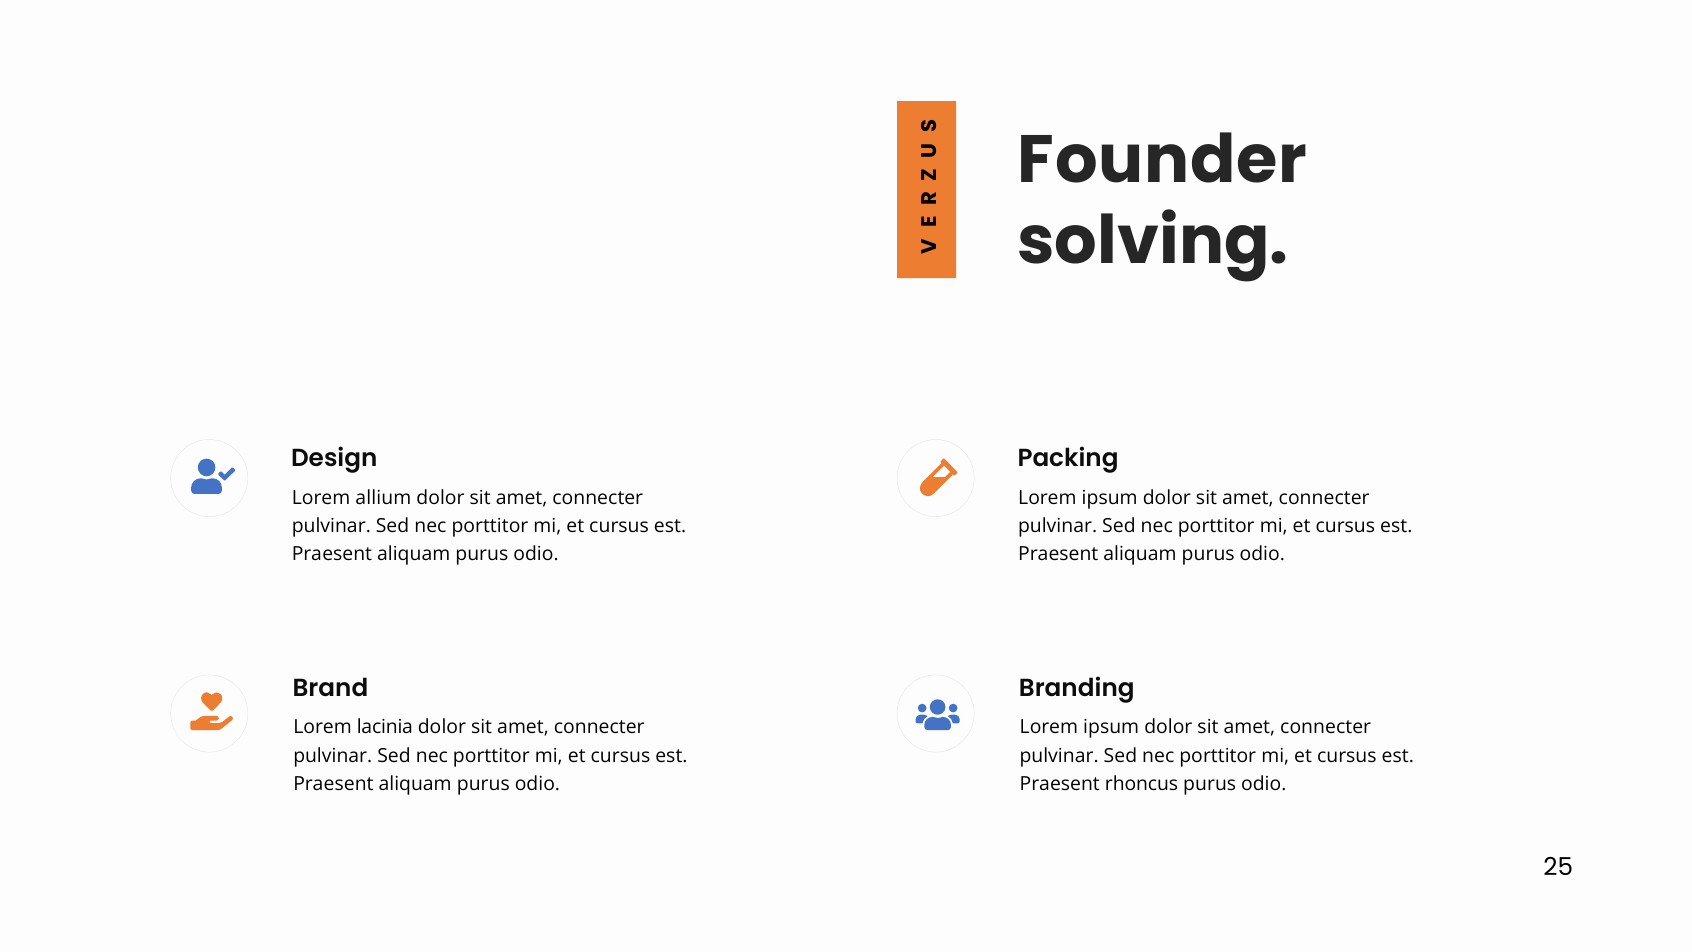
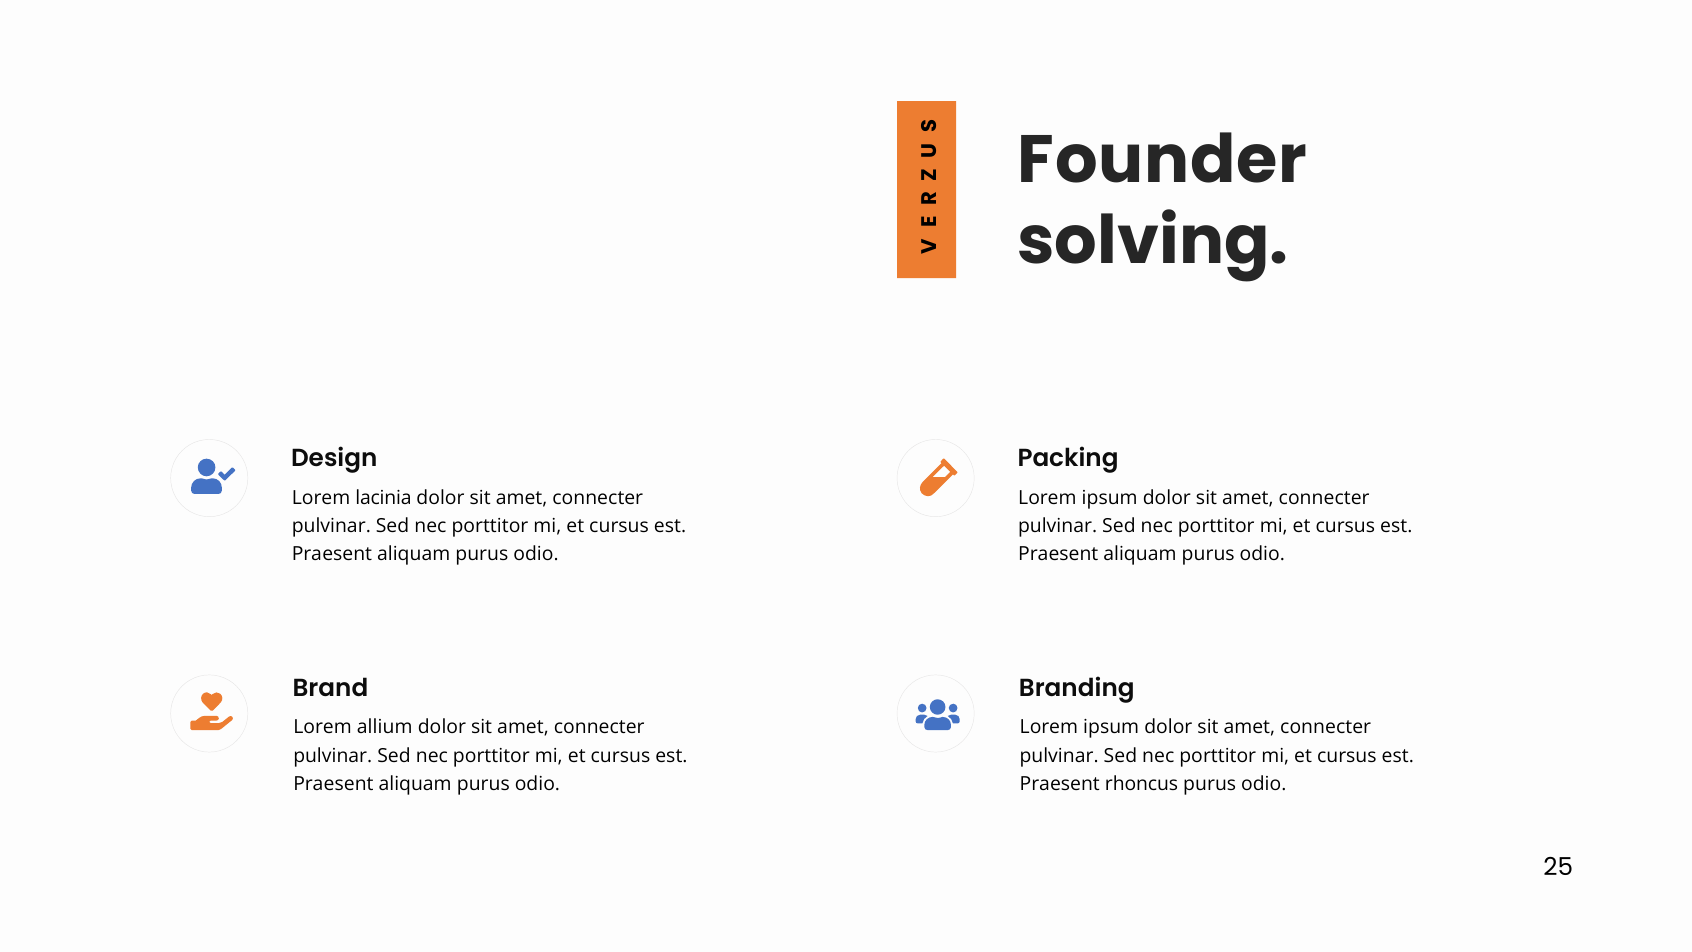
allium: allium -> lacinia
lacinia: lacinia -> allium
